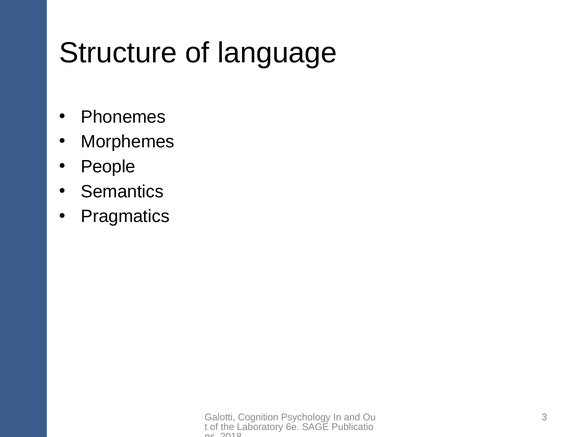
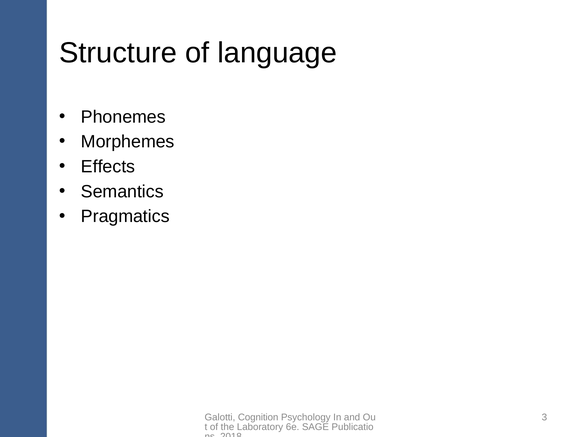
People: People -> Effects
